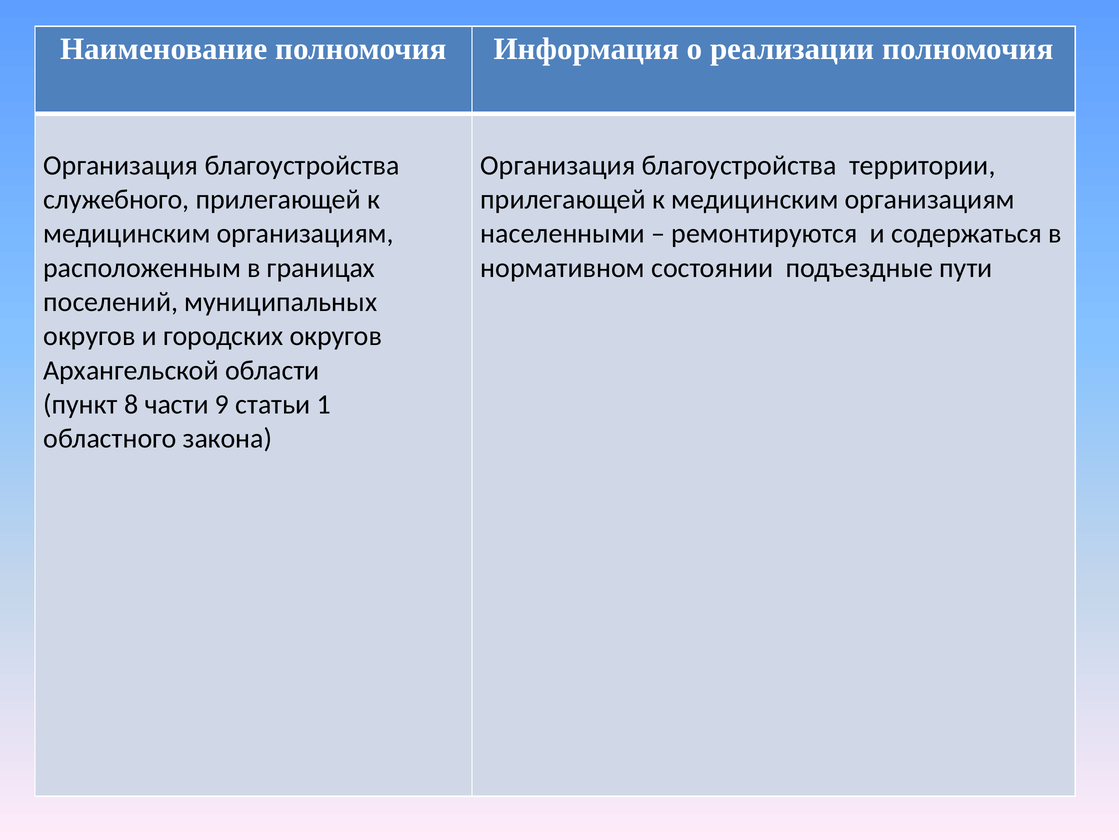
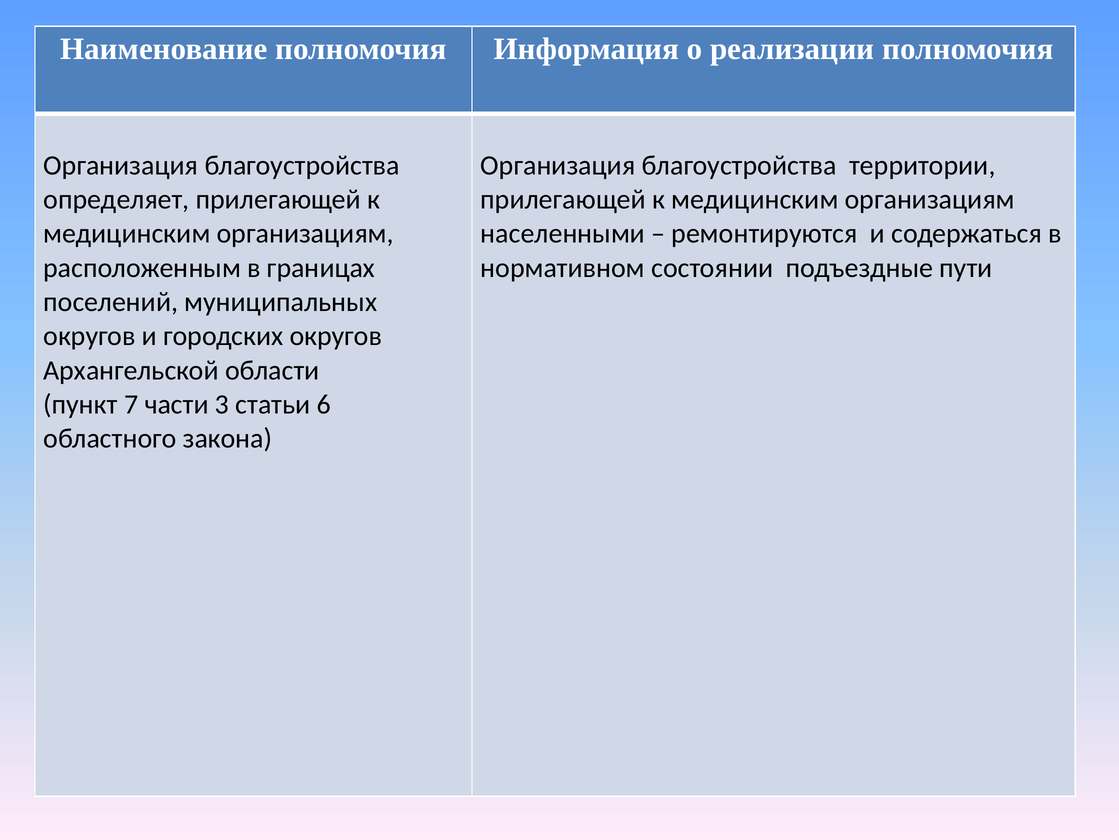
служебного: служебного -> определяет
8: 8 -> 7
9: 9 -> 3
1: 1 -> 6
